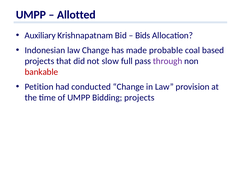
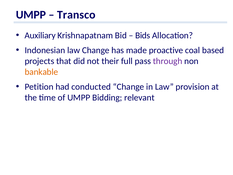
Allotted: Allotted -> Transco
probable: probable -> proactive
slow: slow -> their
bankable colour: red -> orange
Bidding projects: projects -> relevant
